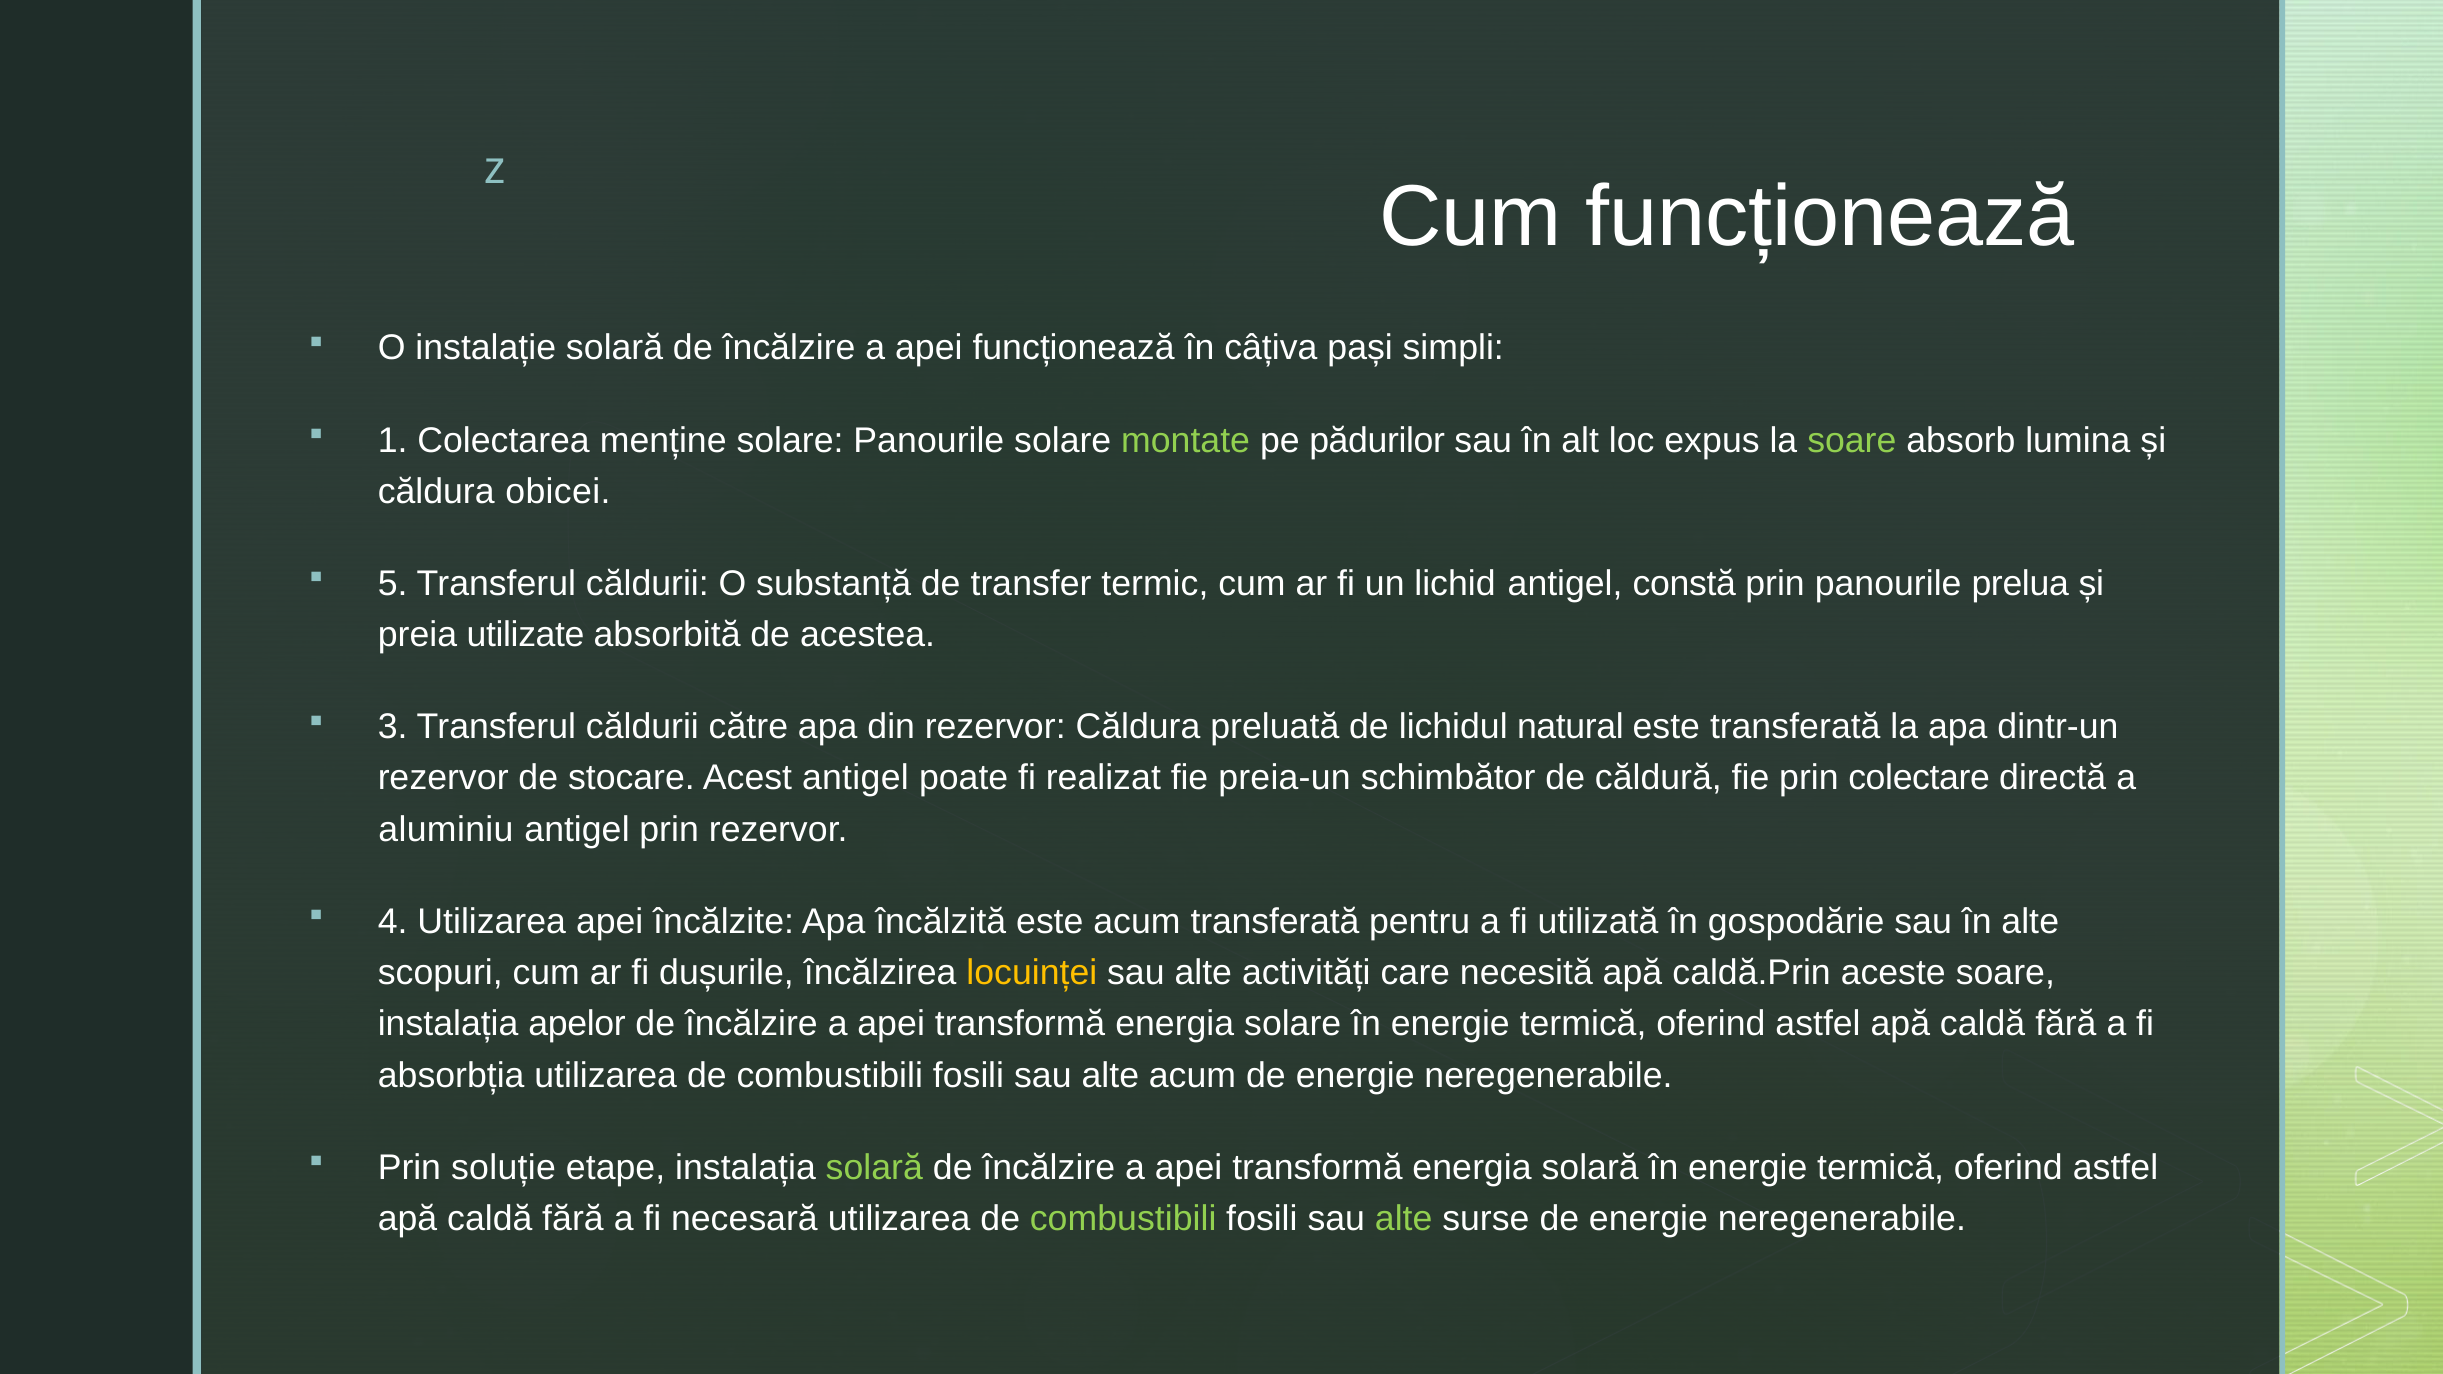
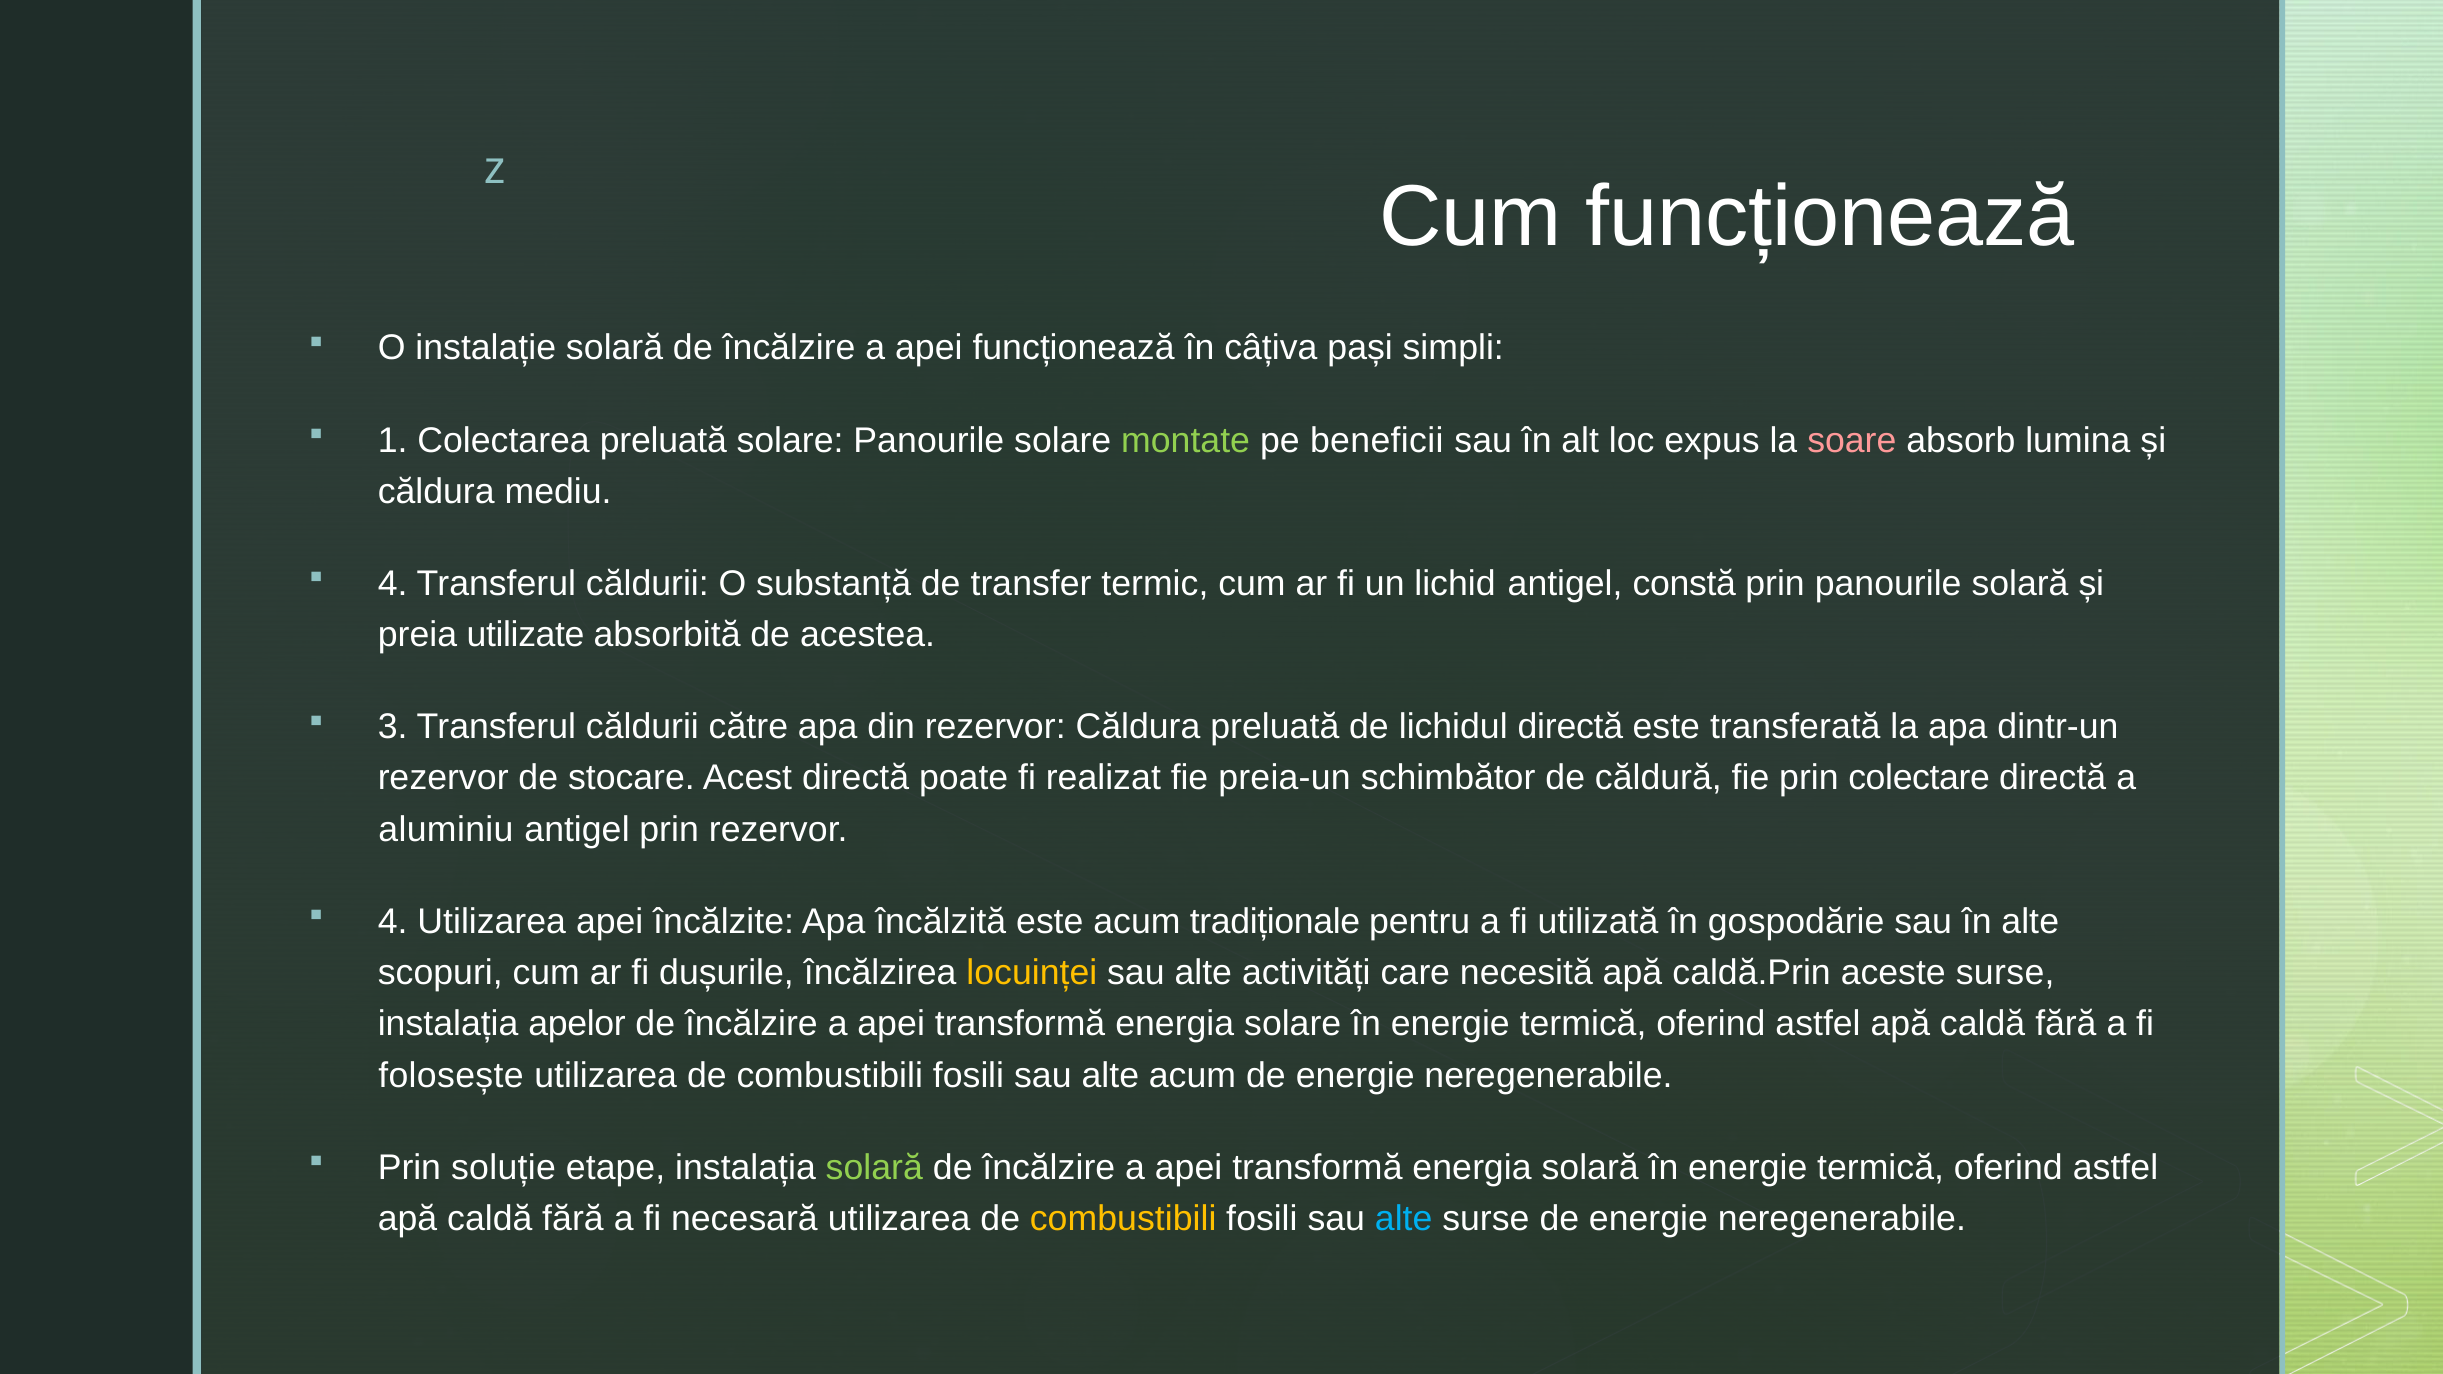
Colectarea menține: menține -> preluată
pădurilor: pădurilor -> beneficii
soare at (1852, 440) colour: light green -> pink
obicei: obicei -> mediu
5 at (393, 584): 5 -> 4
panourile prelua: prelua -> solară
lichidul natural: natural -> directă
Acest antigel: antigel -> directă
acum transferată: transferată -> tradiționale
aceste soare: soare -> surse
absorbția: absorbția -> folosește
combustibili at (1123, 1219) colour: light green -> yellow
alte at (1404, 1219) colour: light green -> light blue
